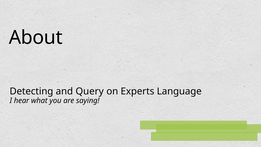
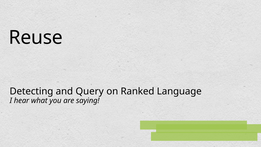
About: About -> Reuse
Experts: Experts -> Ranked
